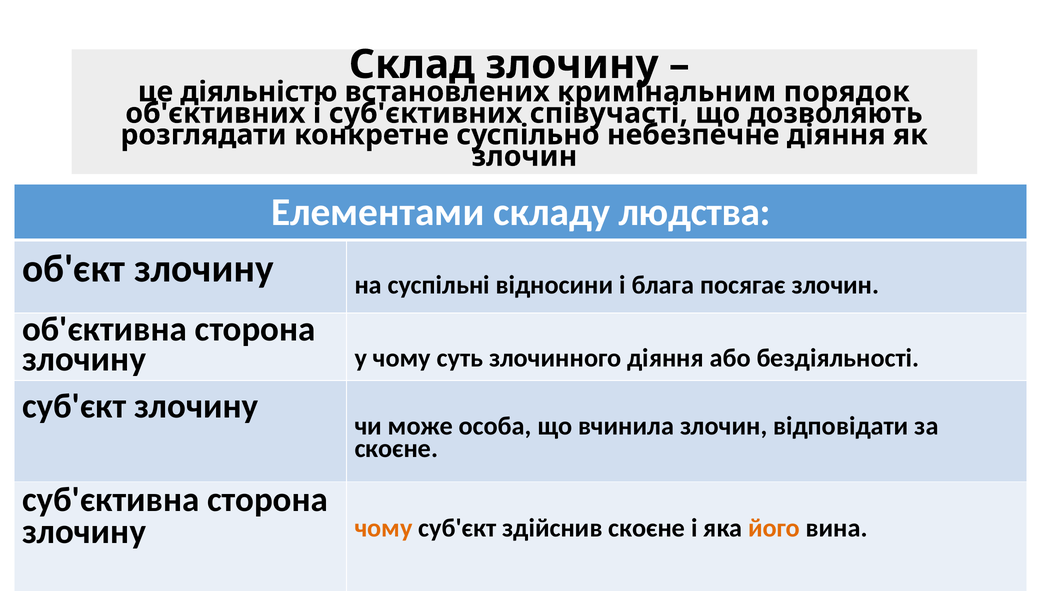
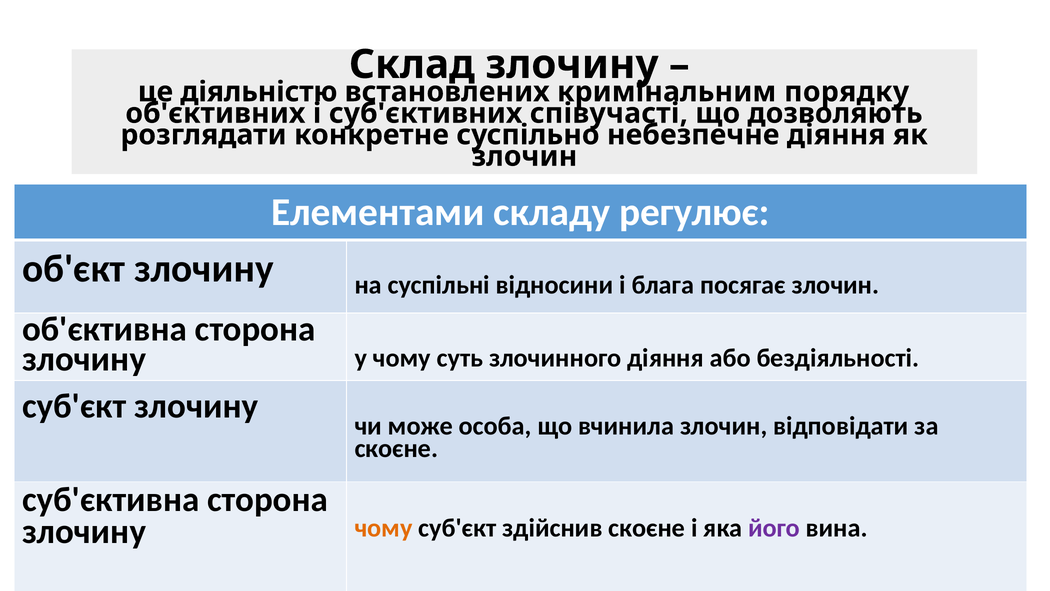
порядок: порядок -> порядку
людства: людства -> регулює
його colour: orange -> purple
